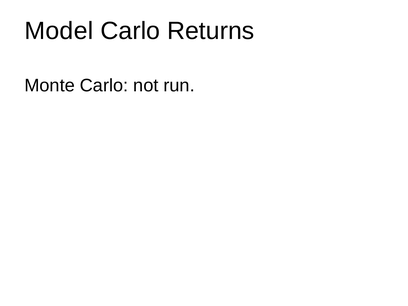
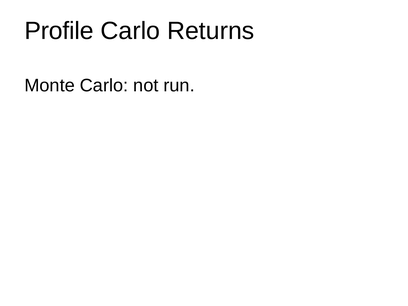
Model: Model -> Profile
